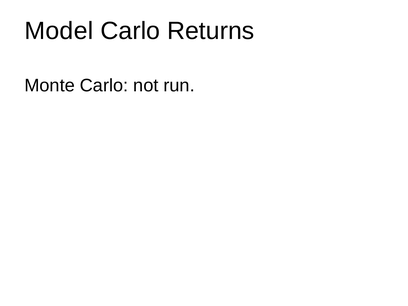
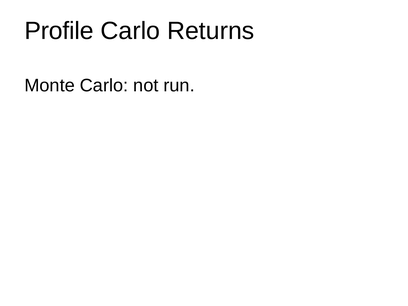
Model: Model -> Profile
